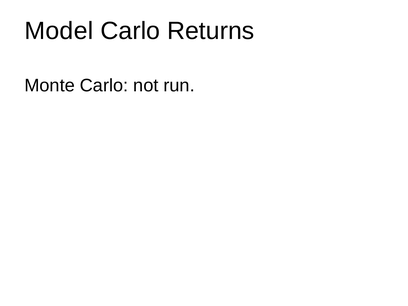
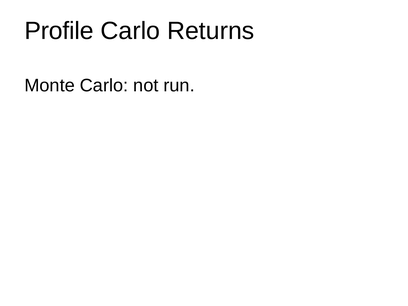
Model: Model -> Profile
